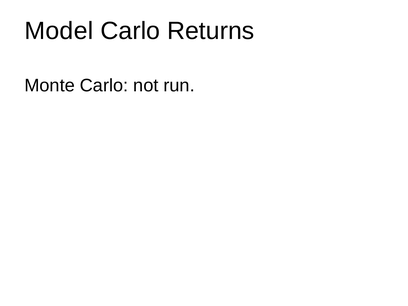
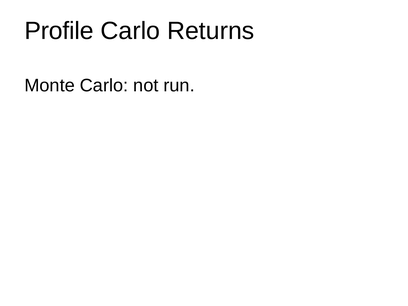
Model: Model -> Profile
